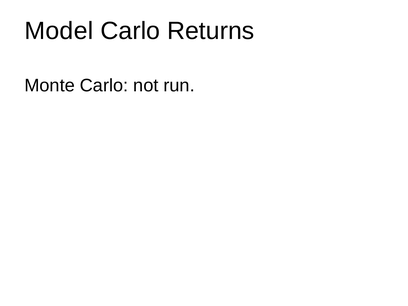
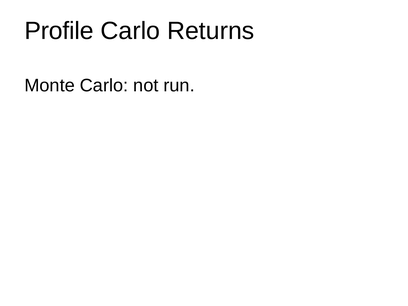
Model: Model -> Profile
